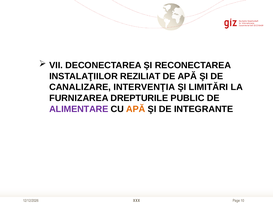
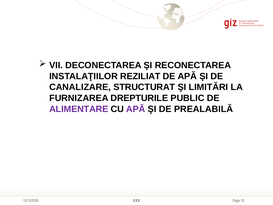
INTERVENŢIA: INTERVENŢIA -> STRUCTURAT
APĂ at (136, 109) colour: orange -> purple
INTEGRANTE: INTEGRANTE -> PREALABILĂ
